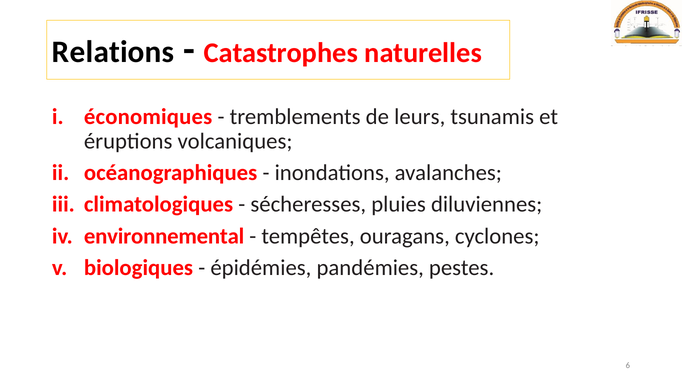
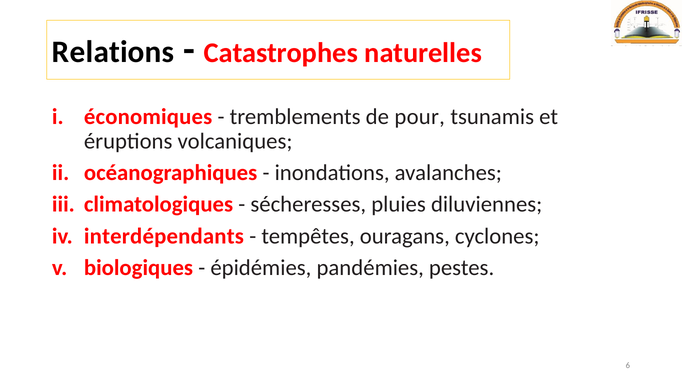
leurs: leurs -> pour
environnemental: environnemental -> interdépendants
